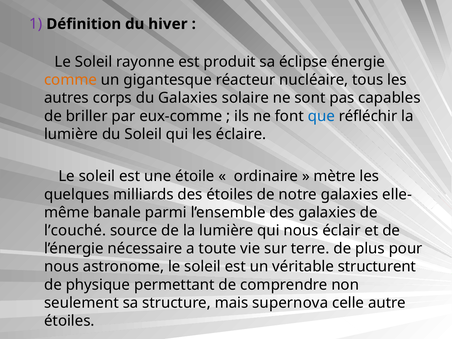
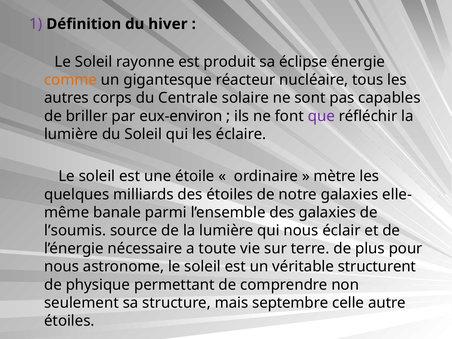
du Galaxies: Galaxies -> Centrale
eux-comme: eux-comme -> eux-environ
que colour: blue -> purple
l’couché: l’couché -> l’soumis
supernova: supernova -> septembre
